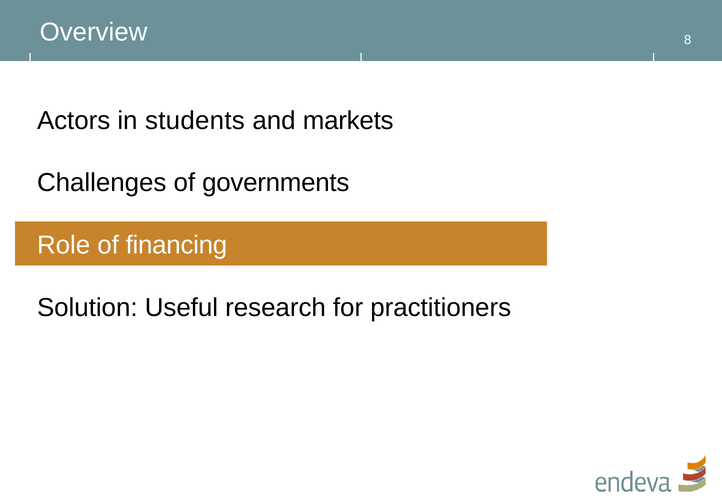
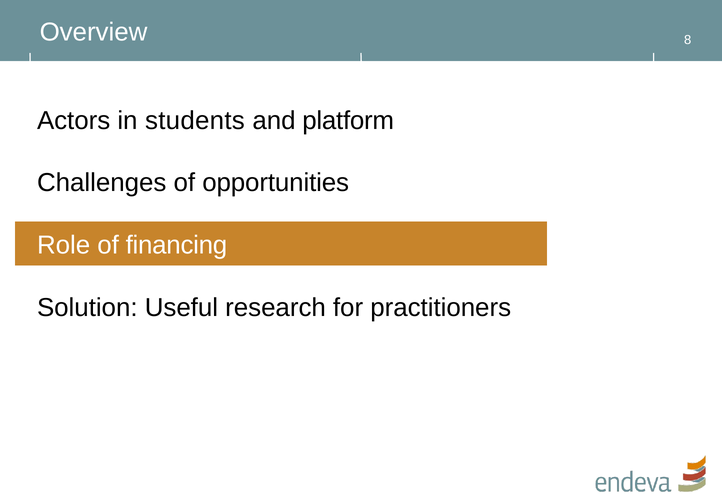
markets: markets -> platform
governments: governments -> opportunities
